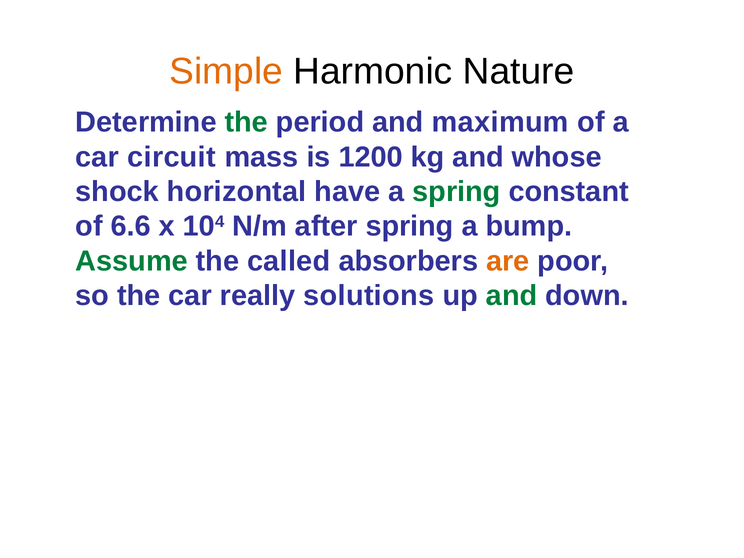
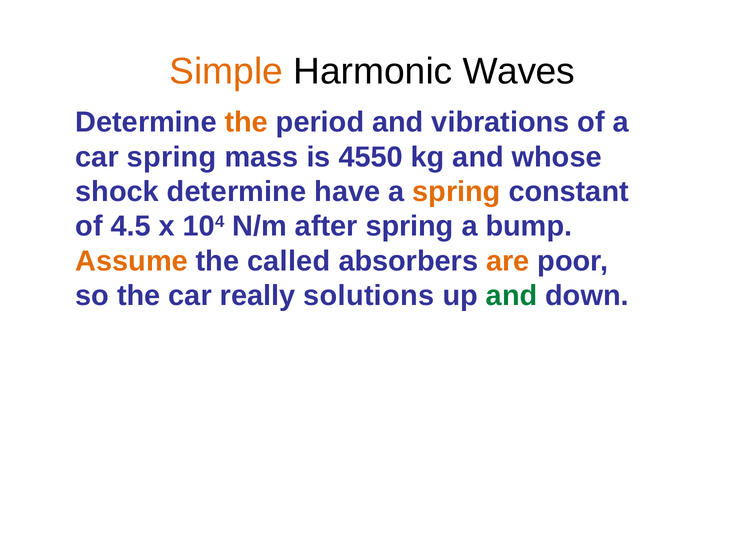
Nature: Nature -> Waves
the at (246, 122) colour: green -> orange
maximum: maximum -> vibrations
car circuit: circuit -> spring
1200: 1200 -> 4550
shock horizontal: horizontal -> determine
spring at (456, 192) colour: green -> orange
6.6: 6.6 -> 4.5
Assume colour: green -> orange
